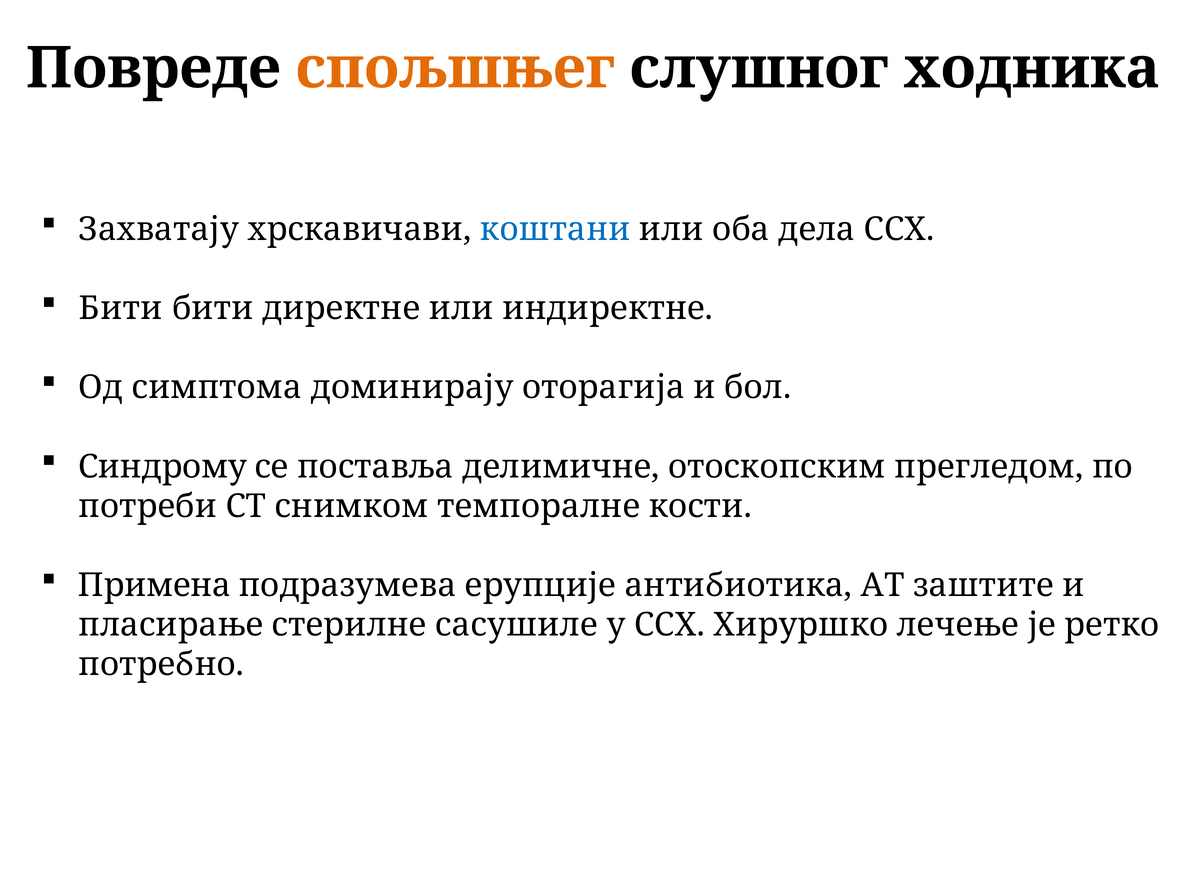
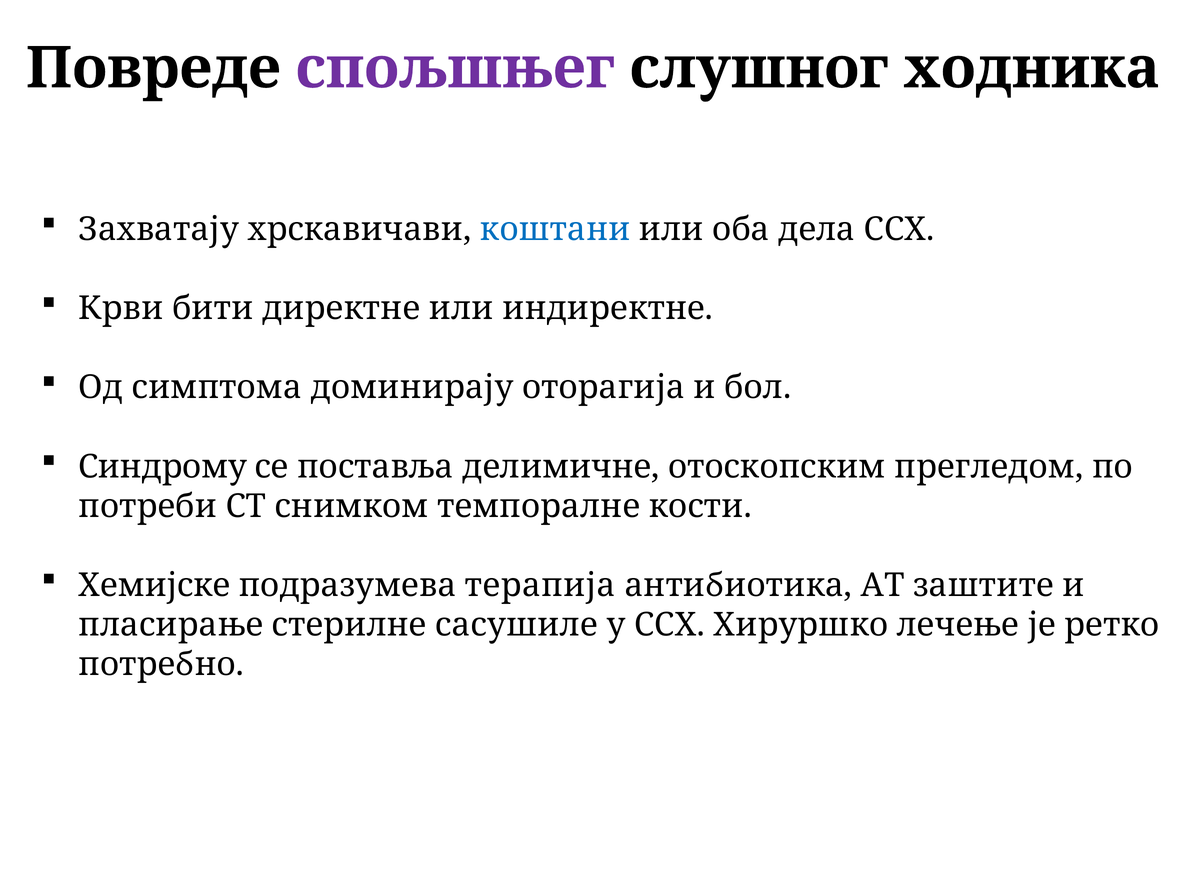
спољшњег colour: orange -> purple
Бити at (121, 309): Бити -> Крви
Примена: Примена -> Хемијске
ерупције: ерупције -> терапија
